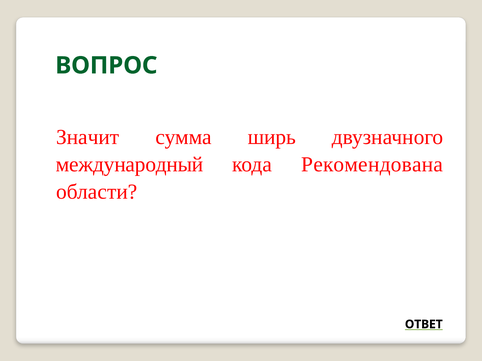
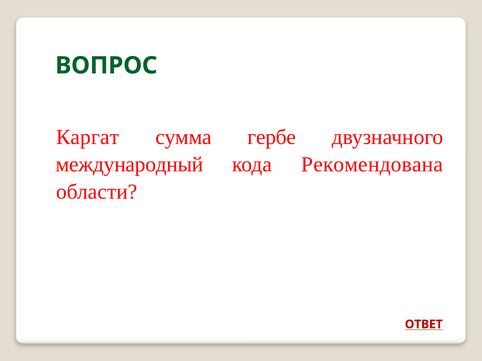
Значит: Значит -> Каргат
ширь: ширь -> гербе
ОТВЕТ colour: black -> red
